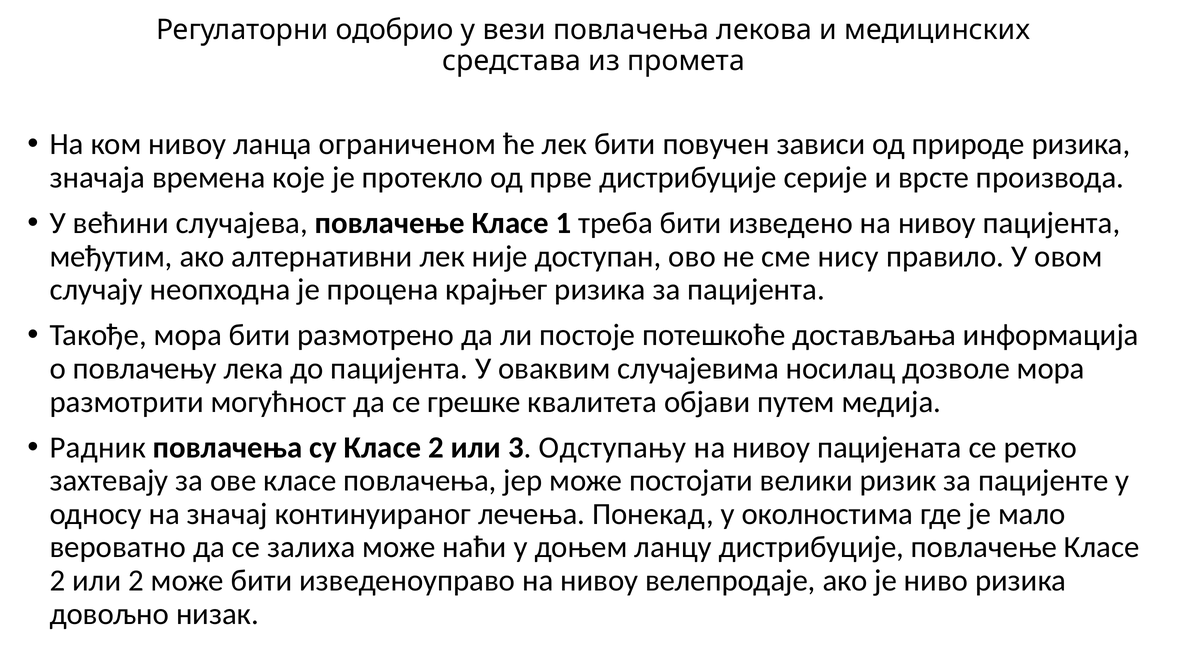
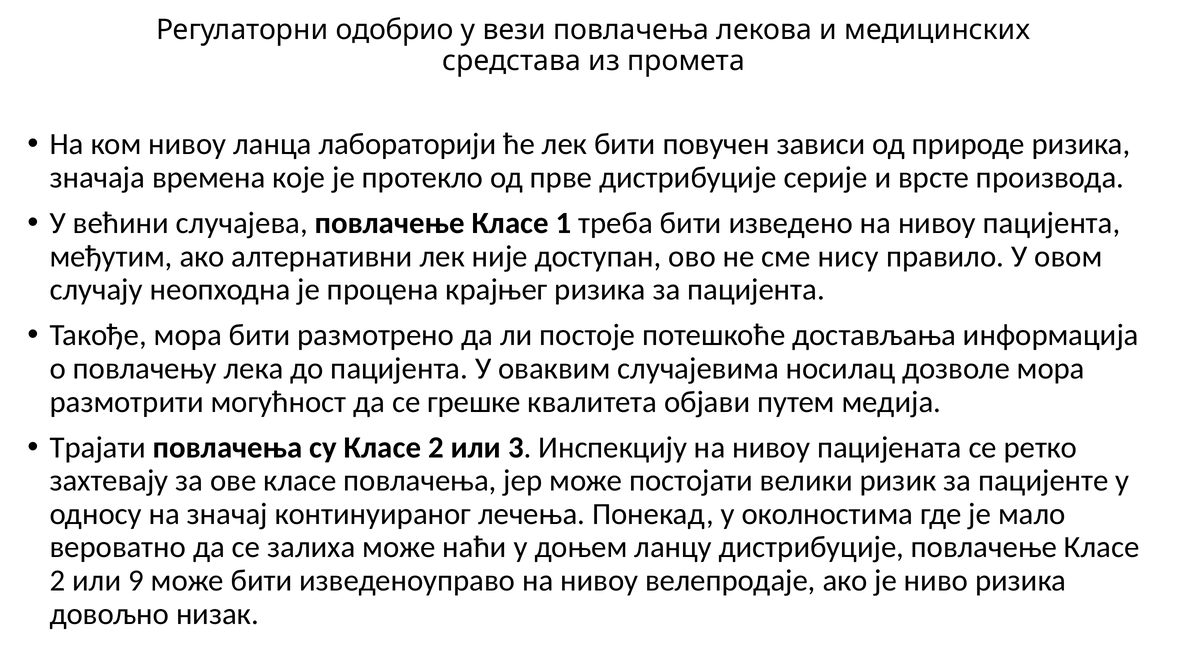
ограниченом: ограниченом -> лабораторији
Радник: Радник -> Трајати
Одступању: Одступању -> Инспекцију
или 2: 2 -> 9
